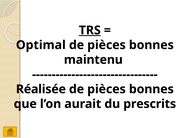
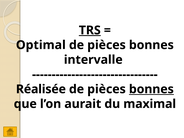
maintenu: maintenu -> intervalle
bonnes at (151, 89) underline: none -> present
prescrits: prescrits -> maximal
